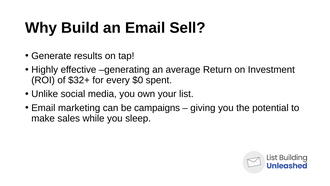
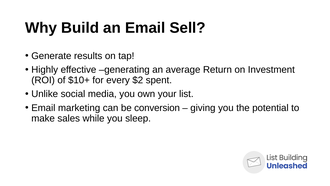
$32+: $32+ -> $10+
$0: $0 -> $2
campaigns: campaigns -> conversion
